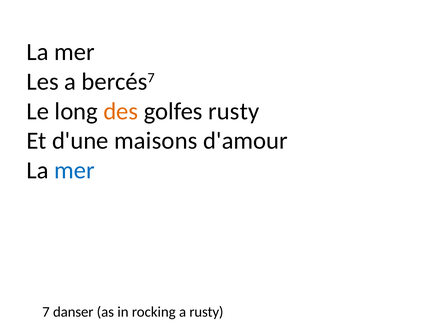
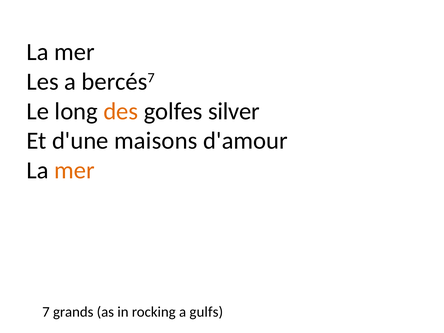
golfes rusty: rusty -> silver
mer at (74, 170) colour: blue -> orange
danser: danser -> grands
a rusty: rusty -> gulfs
